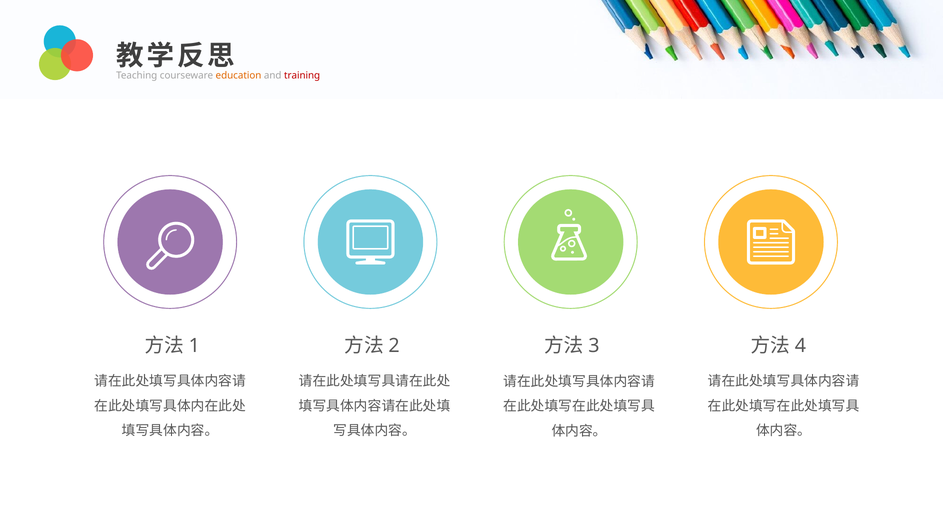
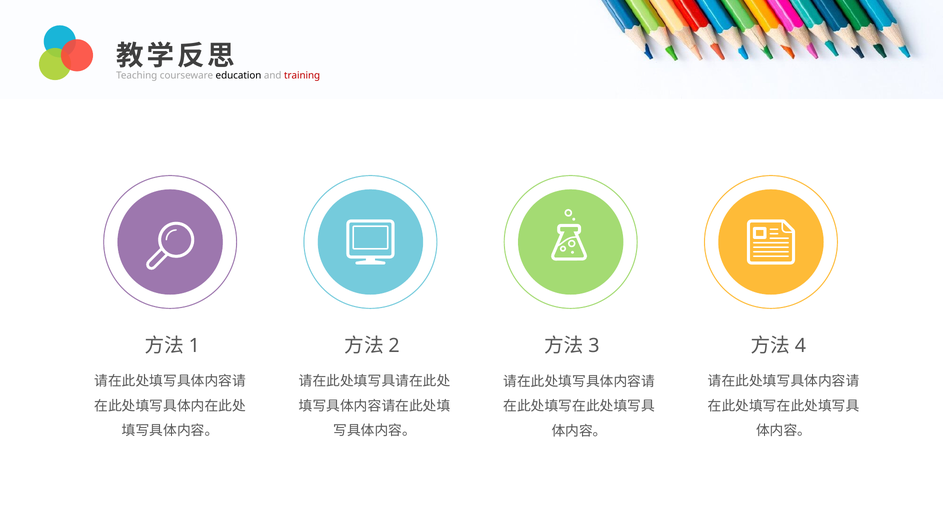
education colour: orange -> black
